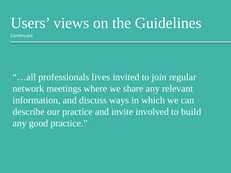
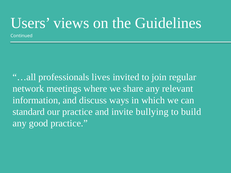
describe: describe -> standard
involved: involved -> bullying
